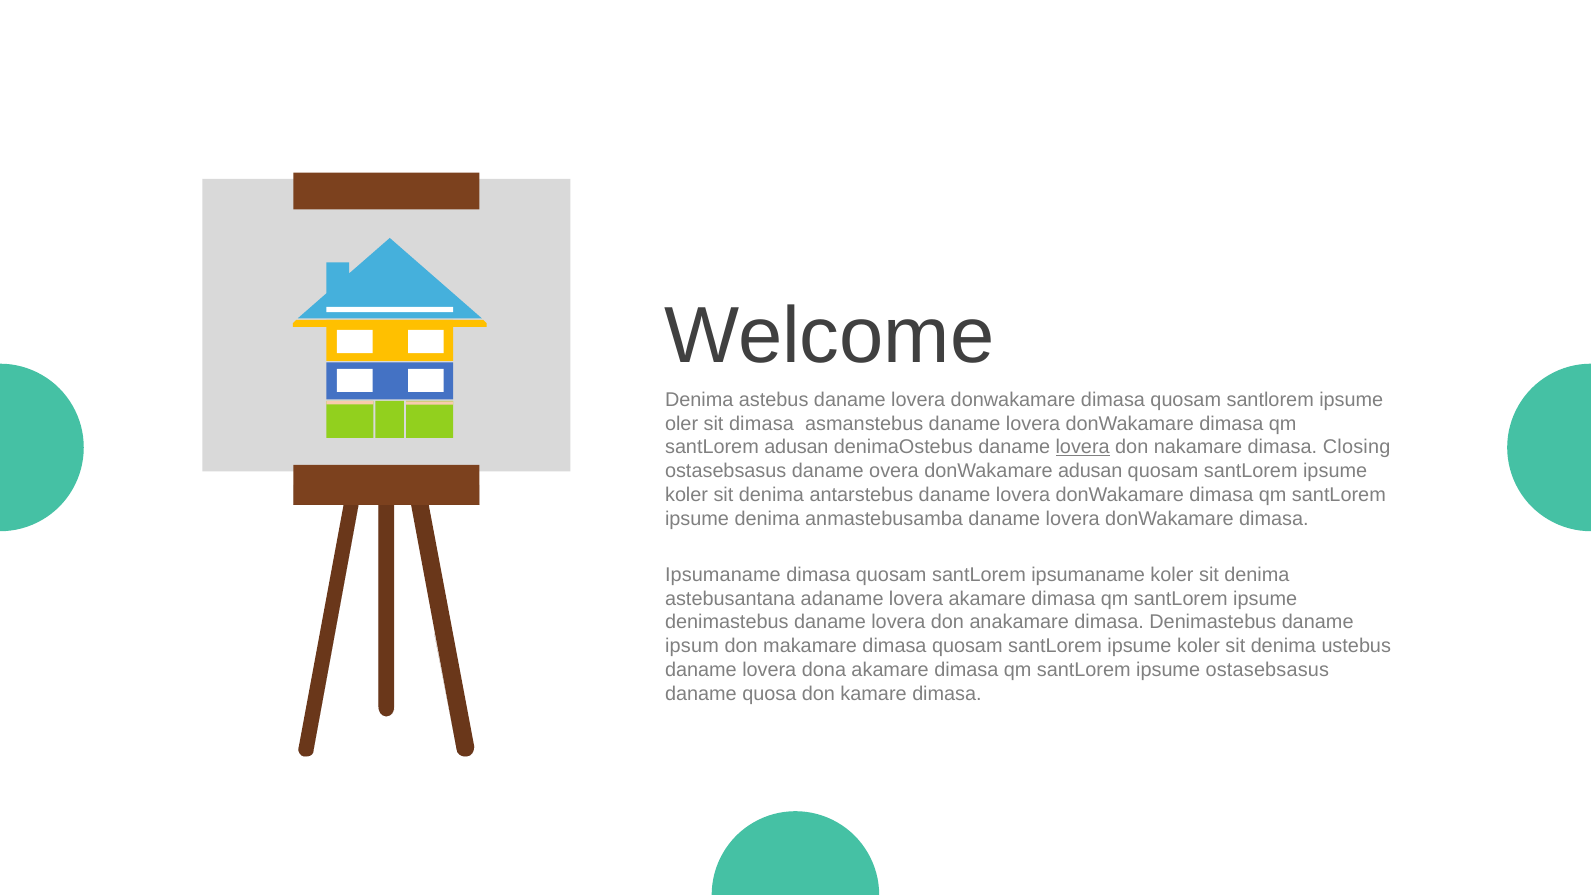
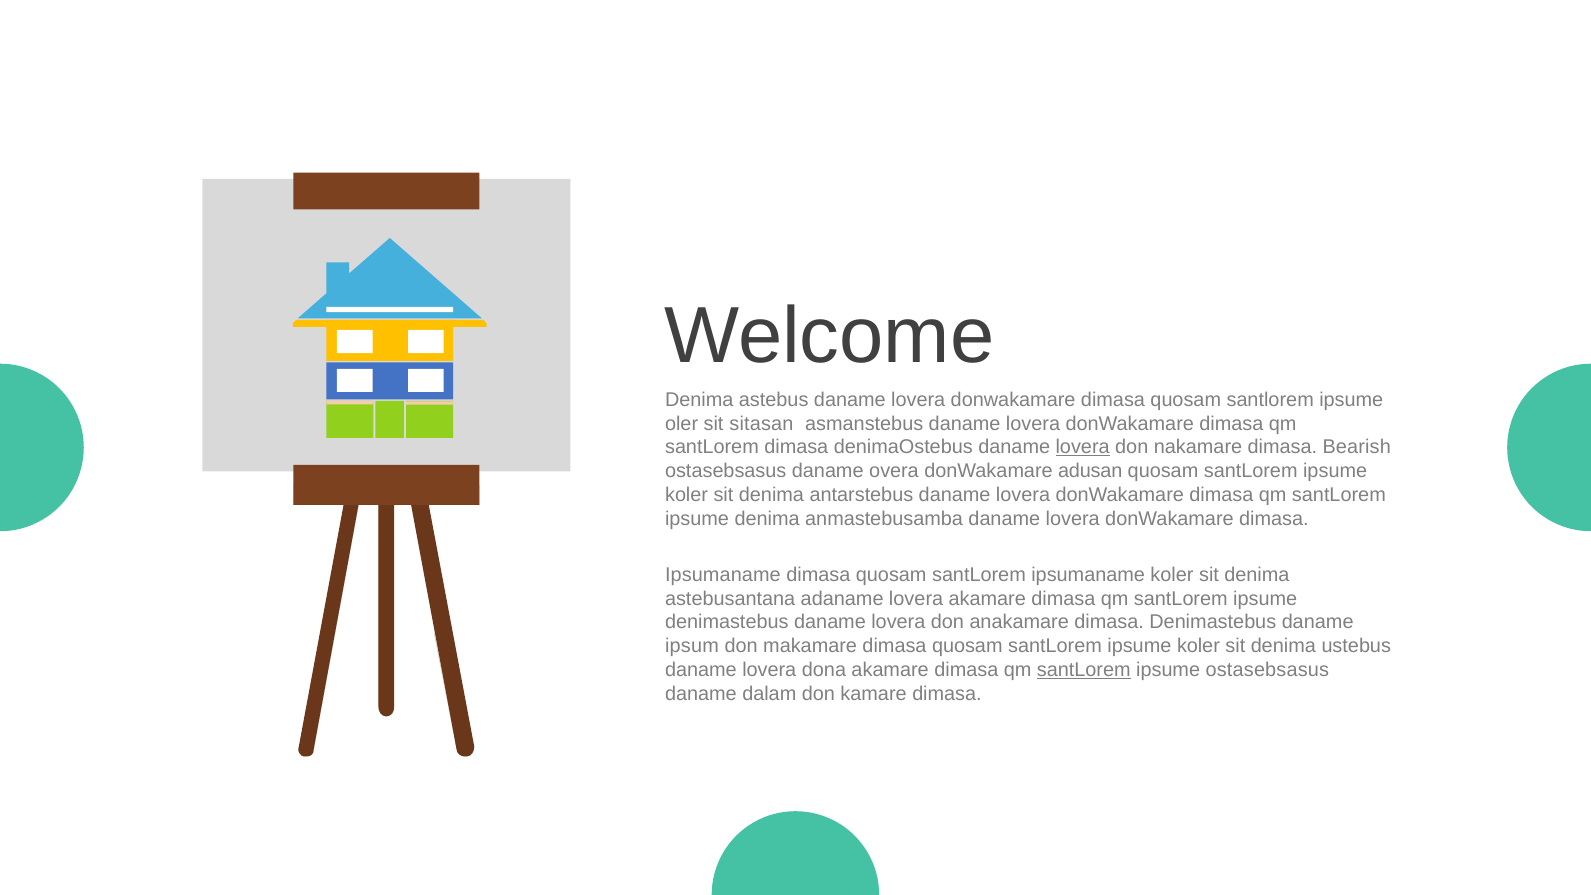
sit dimasa: dimasa -> sitasan
santLorem adusan: adusan -> dimasa
Closing: Closing -> Bearish
santLorem at (1084, 670) underline: none -> present
quosa: quosa -> dalam
